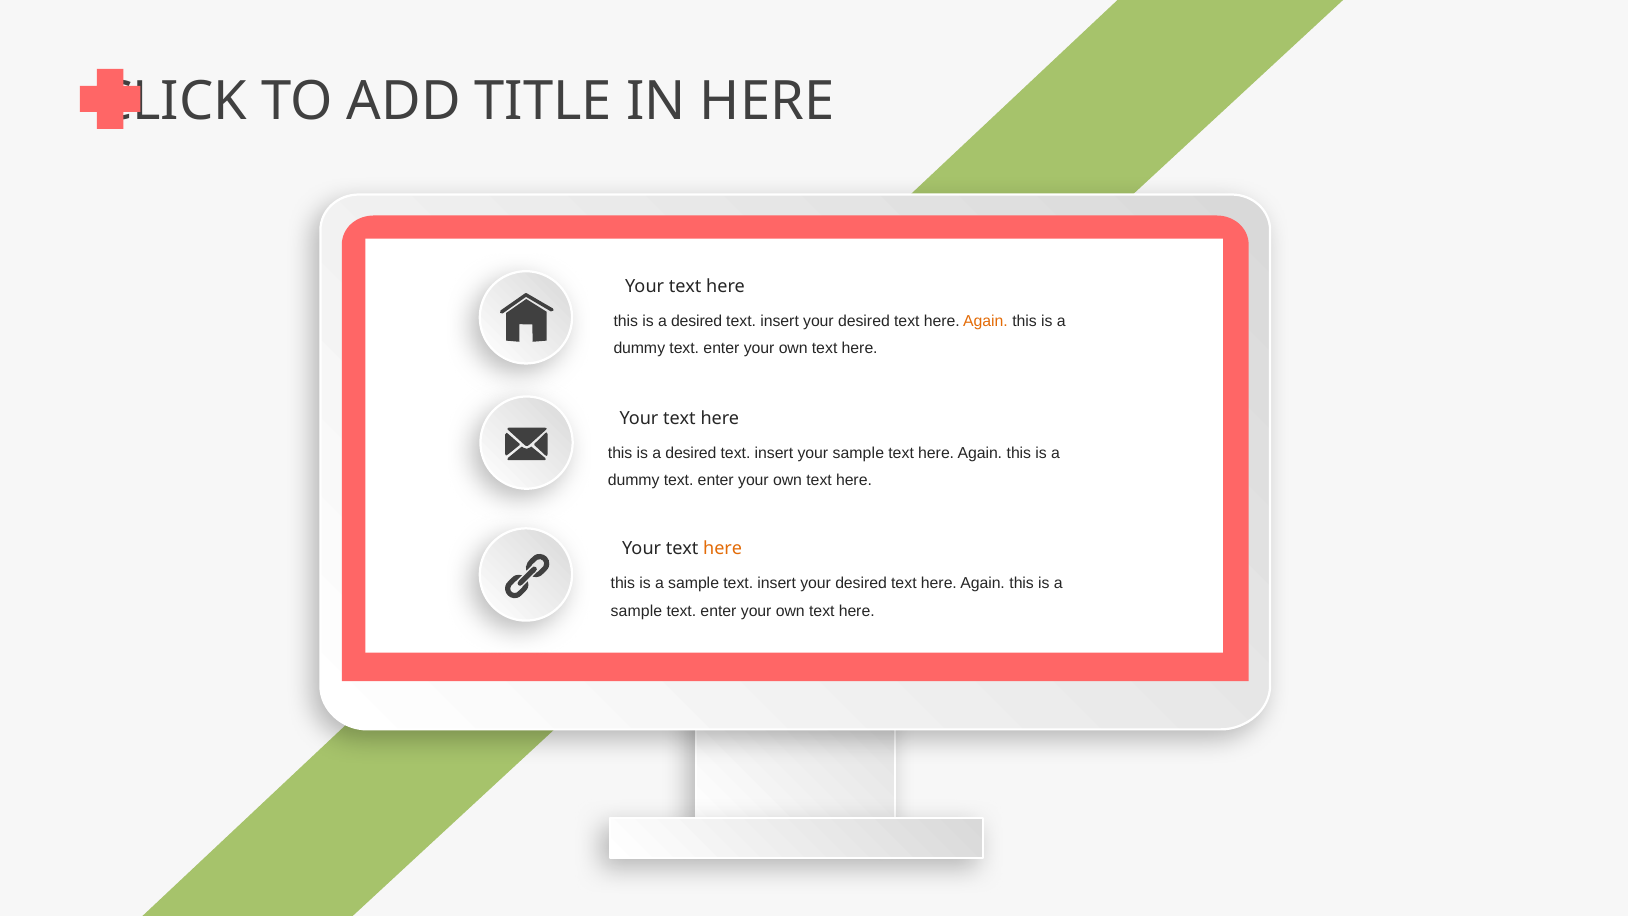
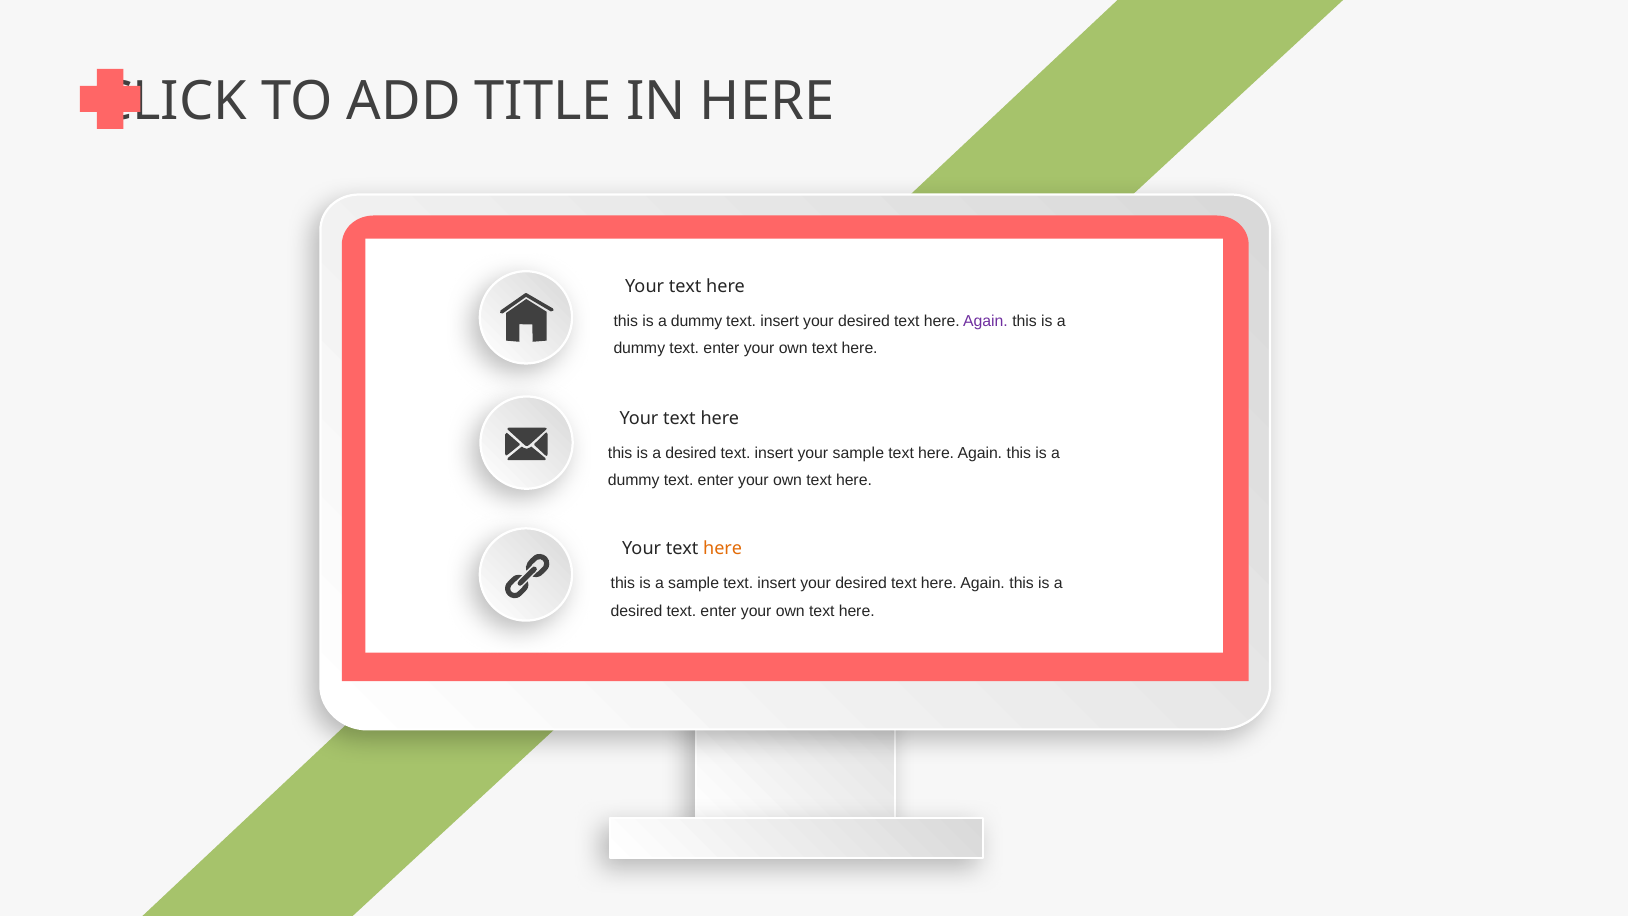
desired at (697, 321): desired -> dummy
Again at (986, 321) colour: orange -> purple
sample at (636, 611): sample -> desired
